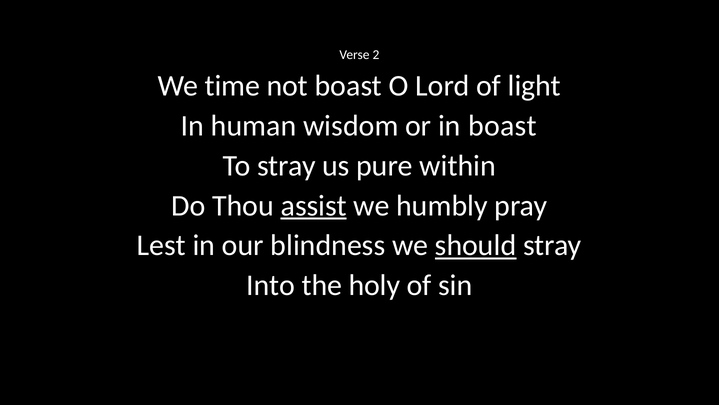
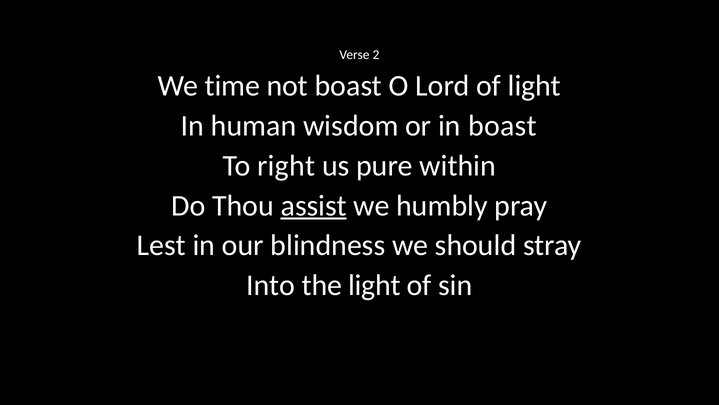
To stray: stray -> right
should underline: present -> none
the holy: holy -> light
